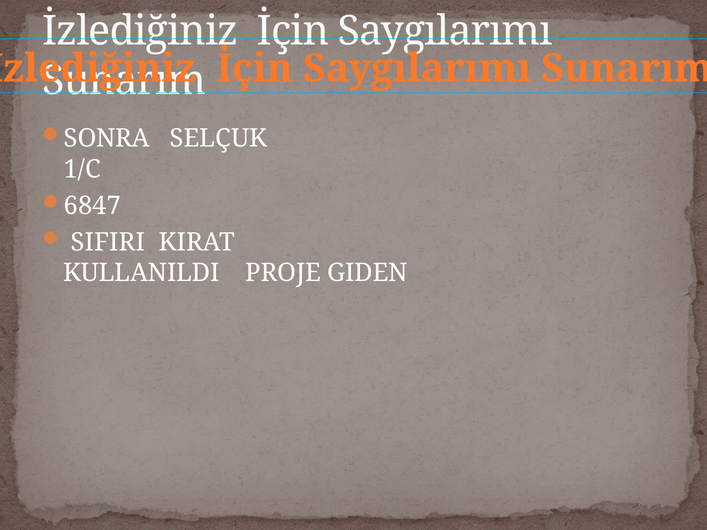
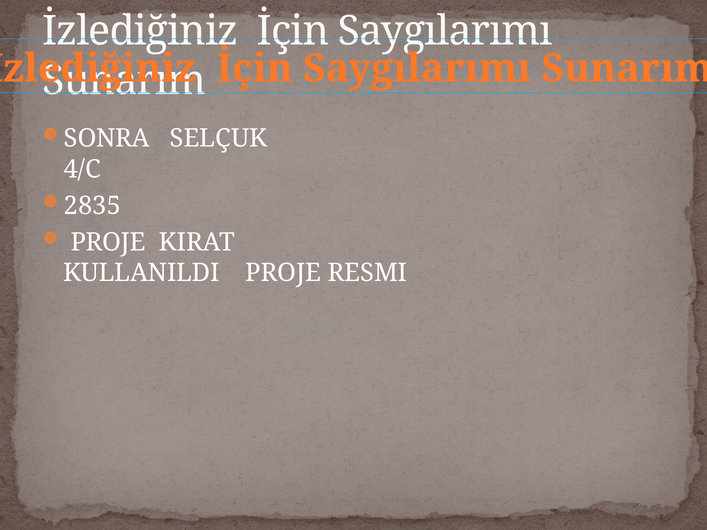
1/C: 1/C -> 4/C
6847: 6847 -> 2835
SIFIRI at (108, 242): SIFIRI -> PROJE
GIDEN: GIDEN -> RESMI
